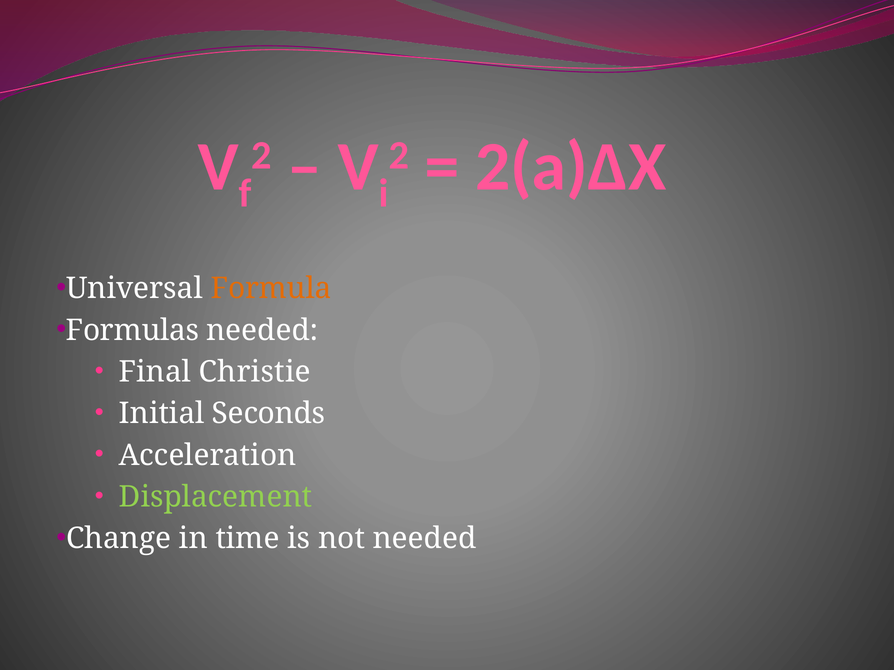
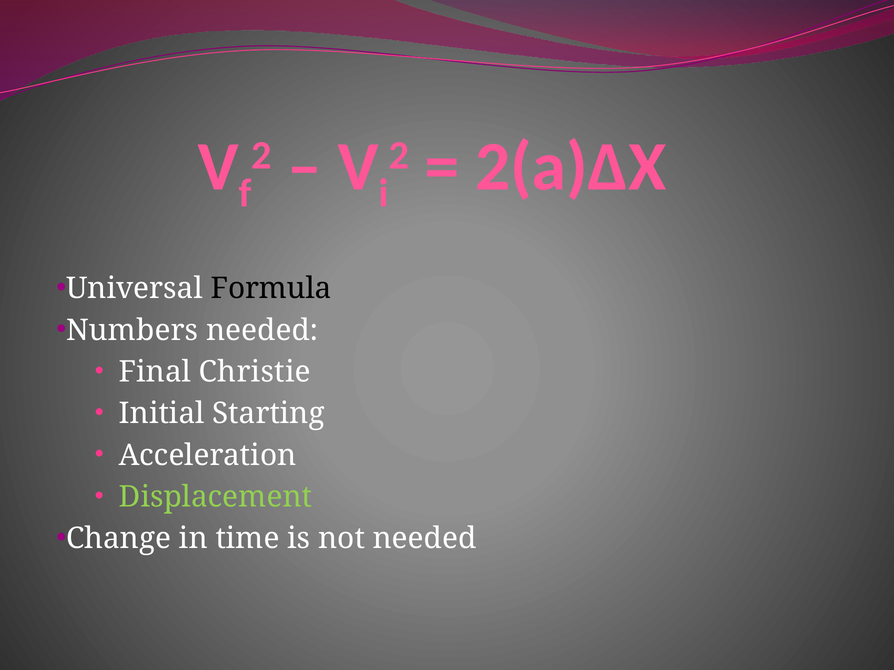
Formula colour: orange -> black
Formulas: Formulas -> Numbers
Seconds: Seconds -> Starting
